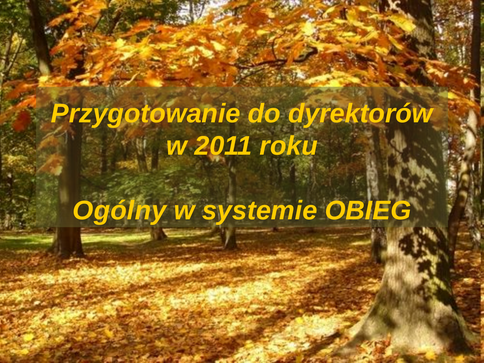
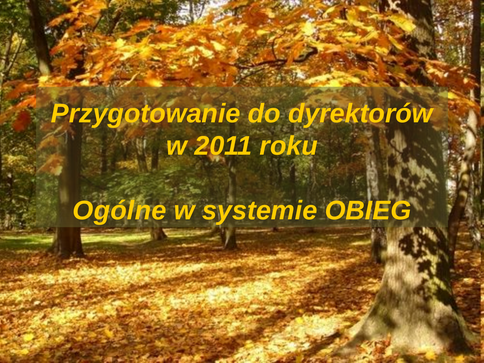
Ogólny: Ogólny -> Ogólne
